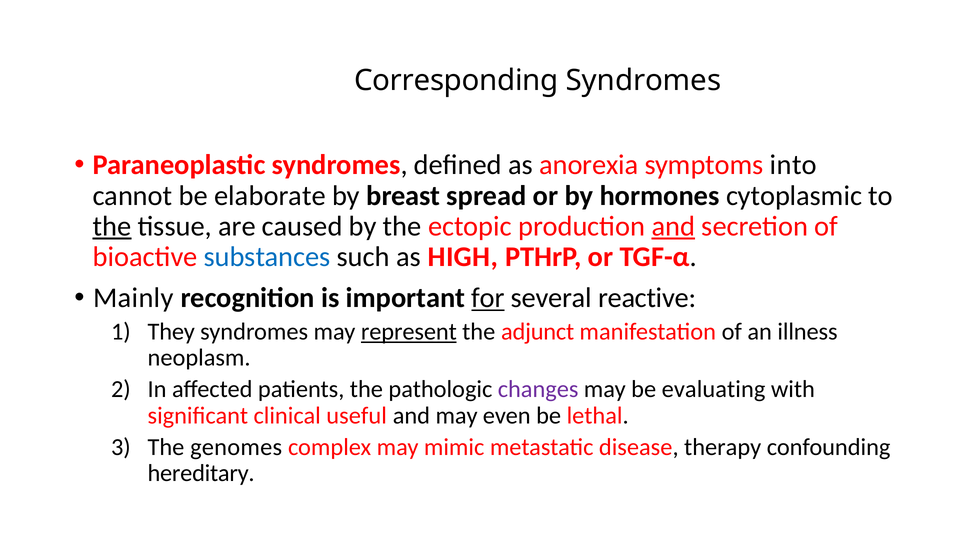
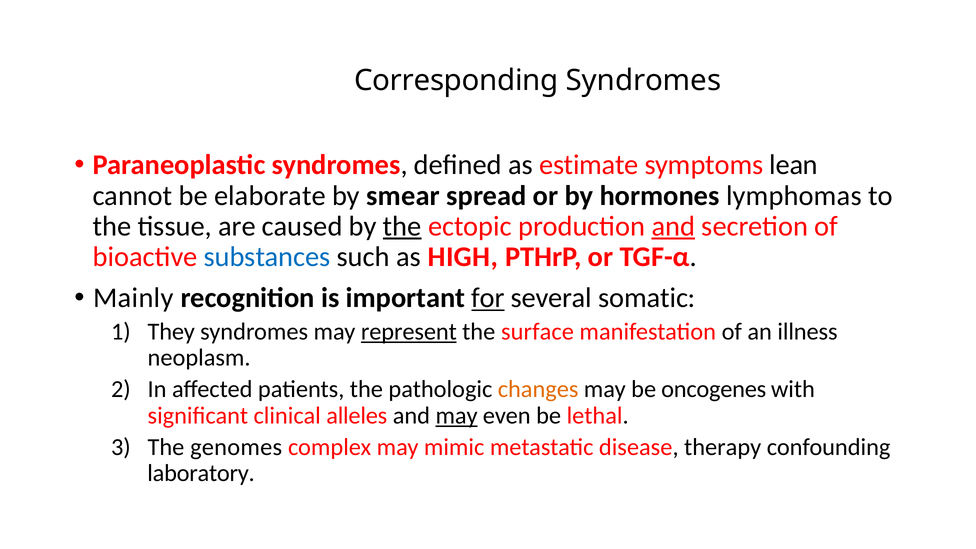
anorexia: anorexia -> estimate
into: into -> lean
breast: breast -> smear
cytoplasmic: cytoplasmic -> lymphomas
the at (112, 226) underline: present -> none
the at (402, 226) underline: none -> present
reactive: reactive -> somatic
adjunct: adjunct -> surface
changes colour: purple -> orange
evaluating: evaluating -> oncogenes
useful: useful -> alleles
may at (457, 416) underline: none -> present
hereditary: hereditary -> laboratory
